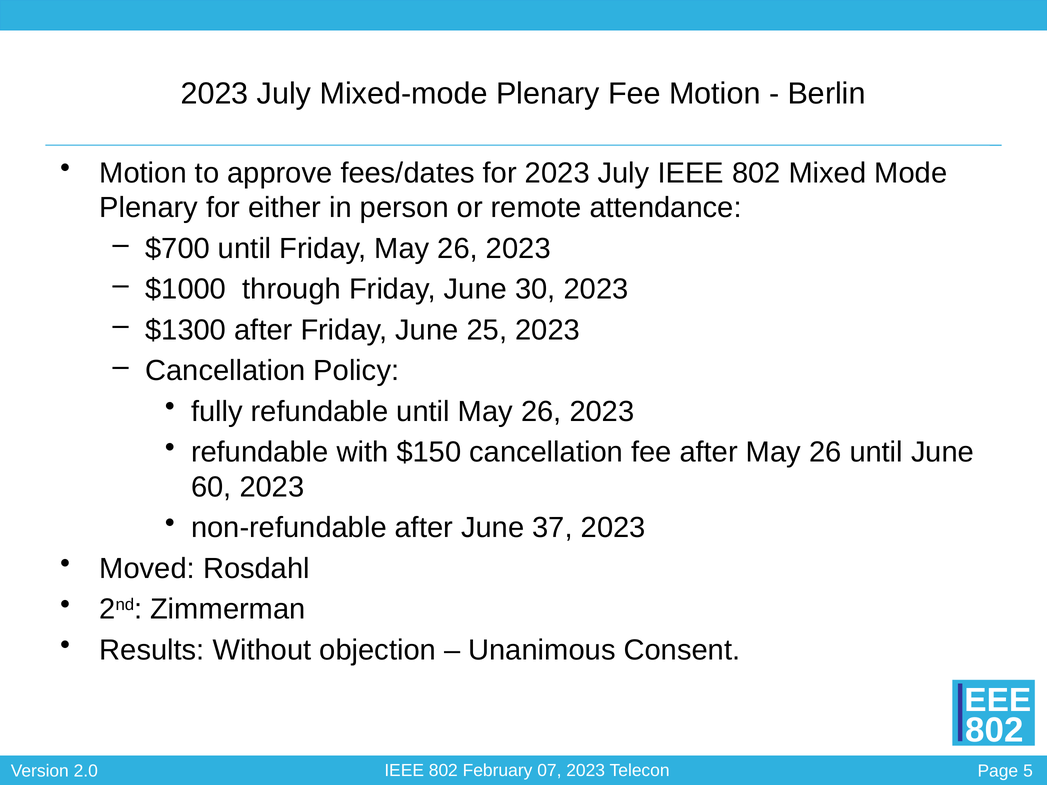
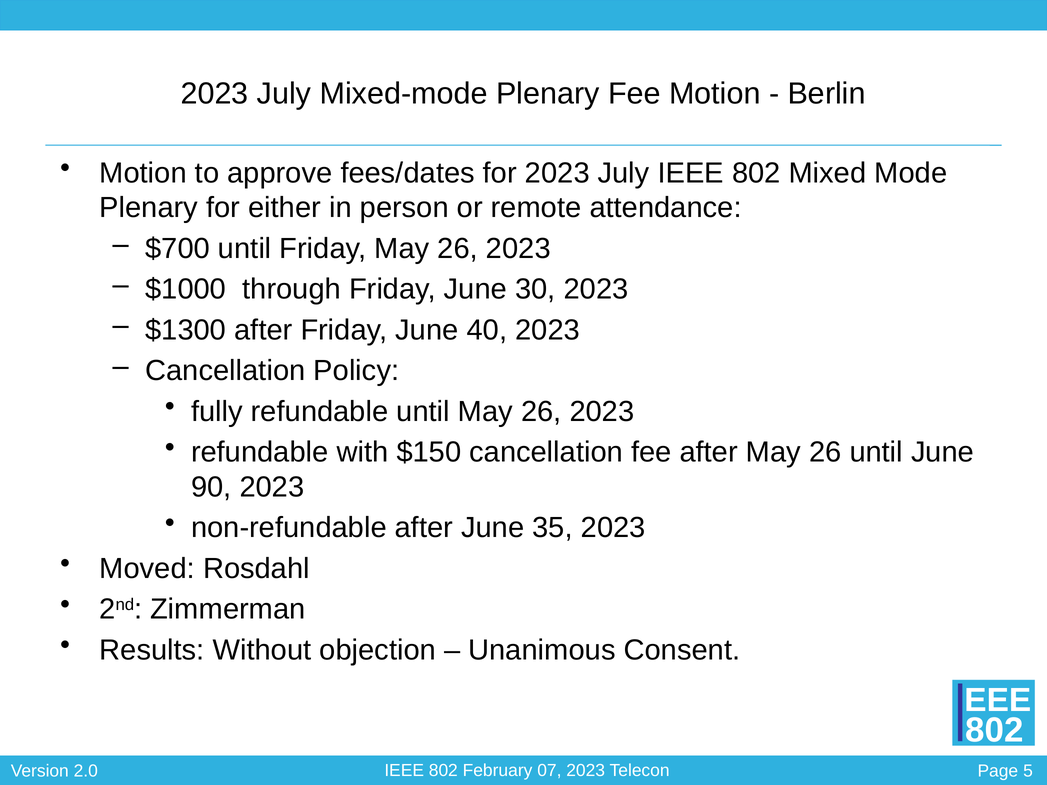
25: 25 -> 40
60: 60 -> 90
37: 37 -> 35
